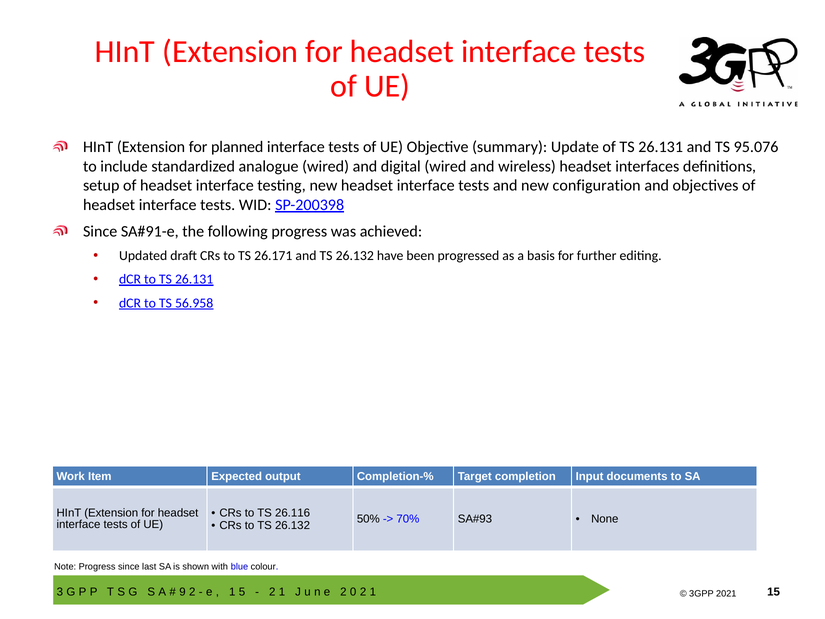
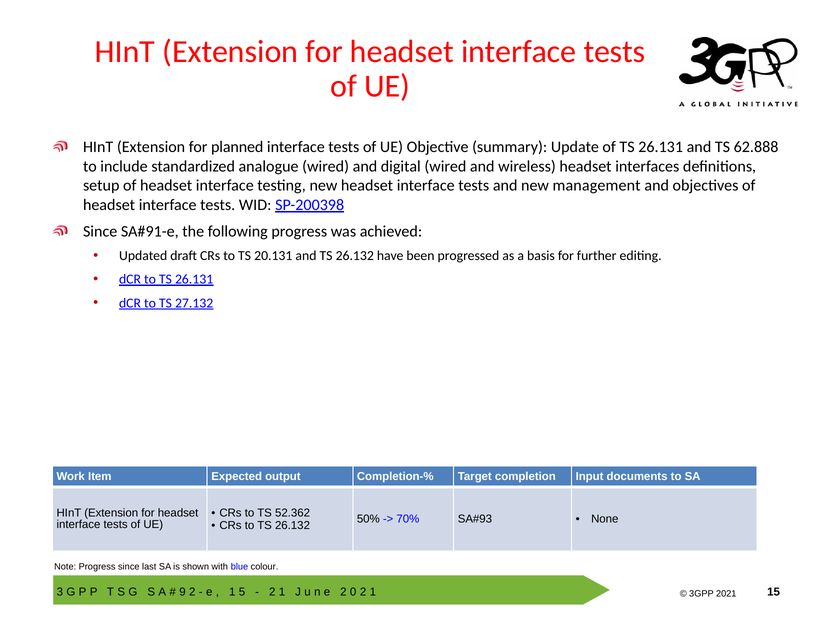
95.076: 95.076 -> 62.888
configuration: configuration -> management
26.171: 26.171 -> 20.131
56.958: 56.958 -> 27.132
26.116: 26.116 -> 52.362
